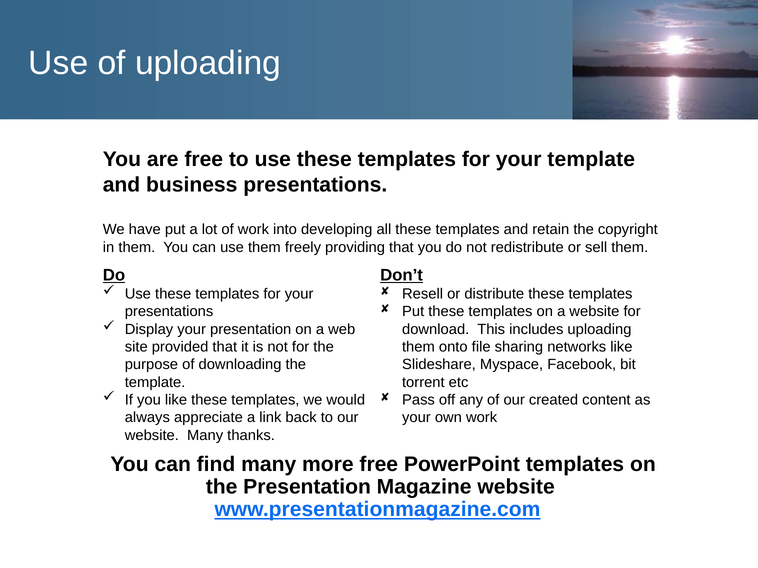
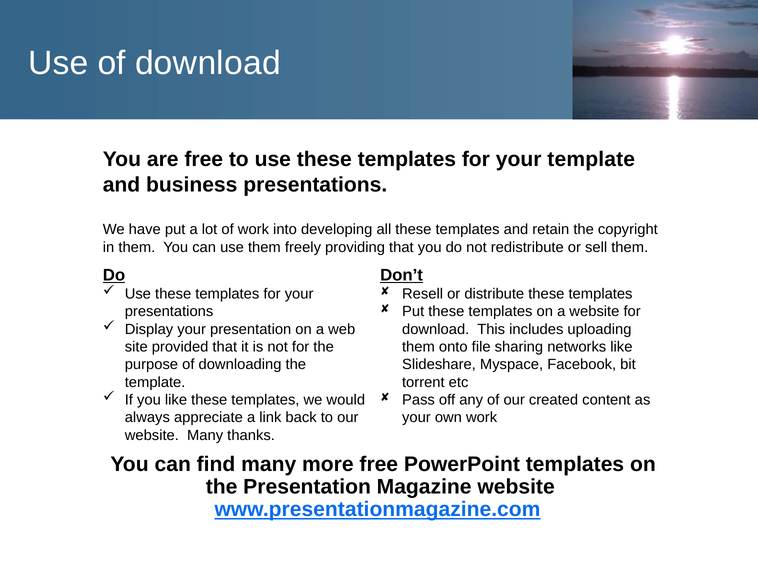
of uploading: uploading -> download
